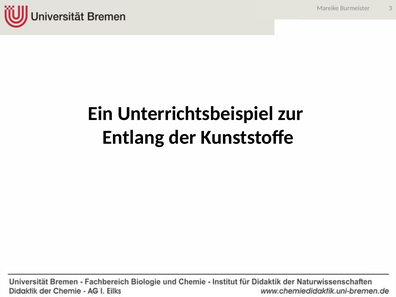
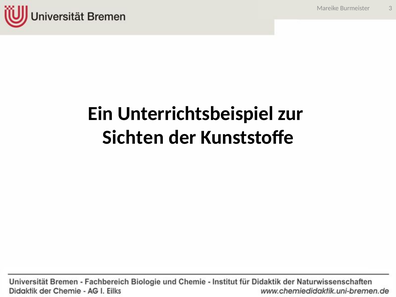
Entlang: Entlang -> Sichten
